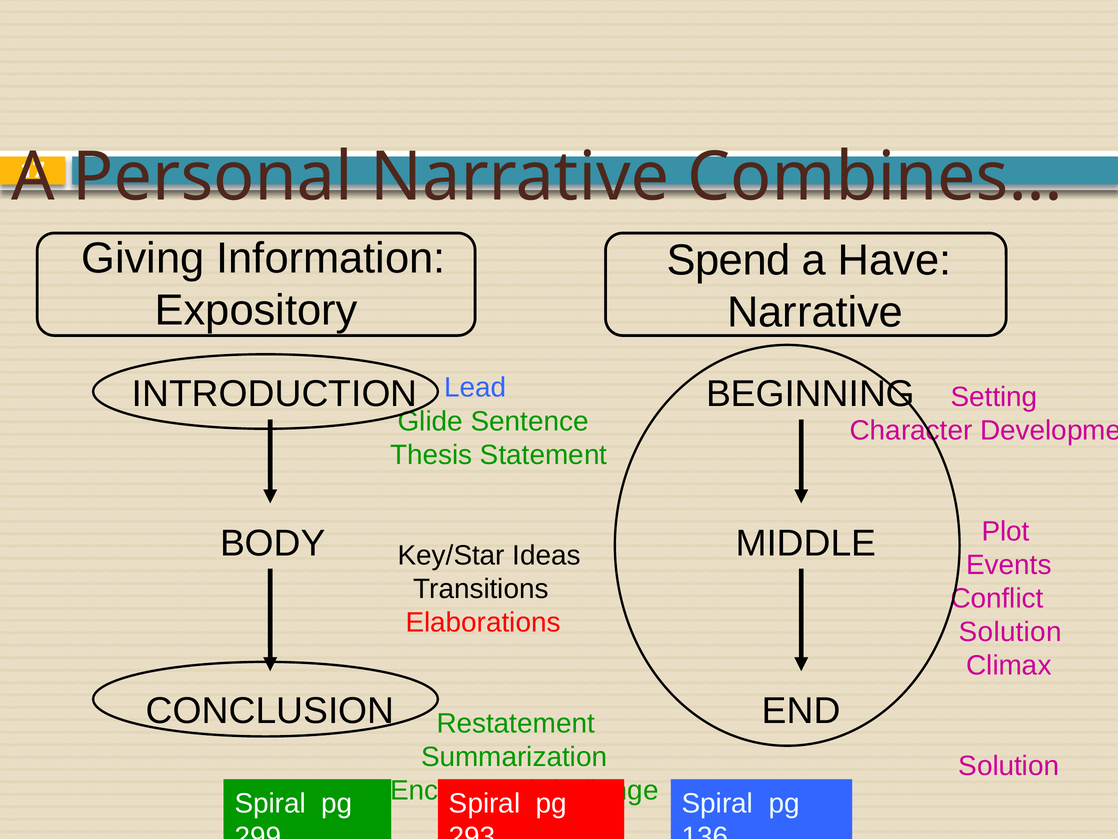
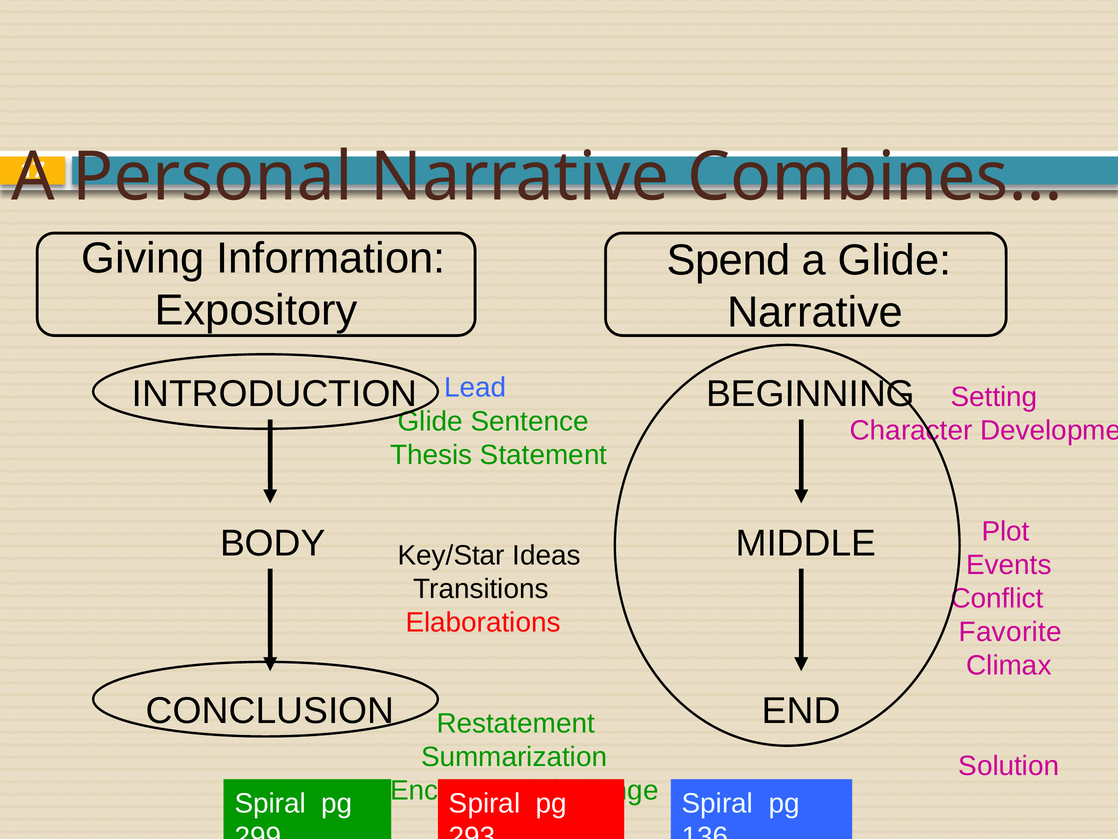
a Have: Have -> Glide
Solution at (1010, 632): Solution -> Favorite
